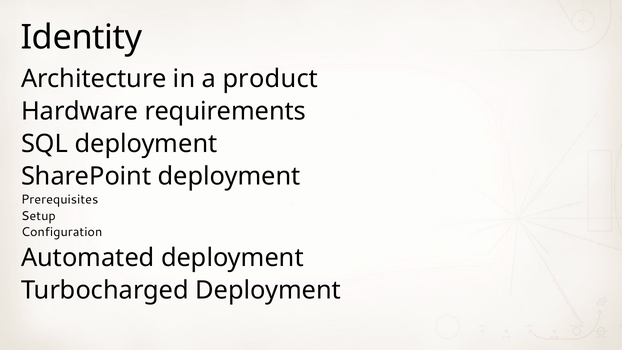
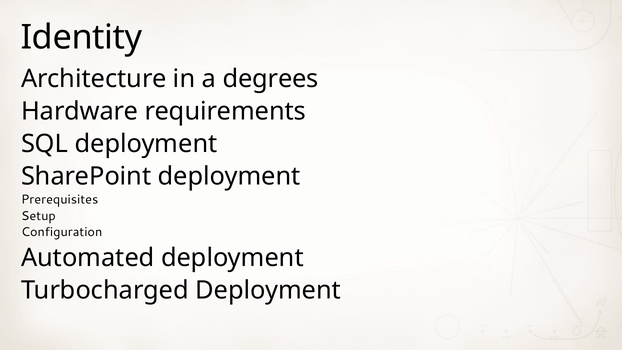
product: product -> degrees
